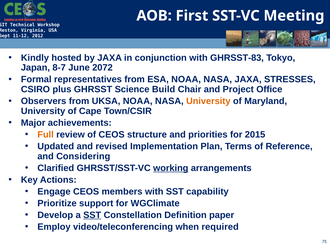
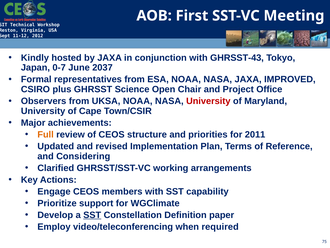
GHRSST-83: GHRSST-83 -> GHRSST-43
8-7: 8-7 -> 0-7
2072: 2072 -> 2037
STRESSES: STRESSES -> IMPROVED
Build: Build -> Open
University at (208, 101) colour: orange -> red
2015: 2015 -> 2011
working underline: present -> none
